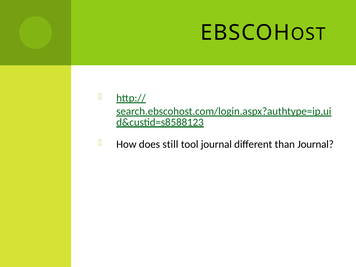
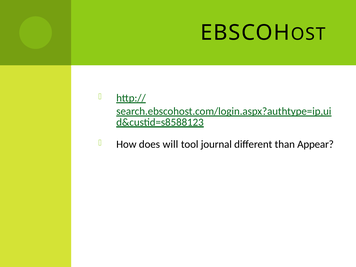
still: still -> will
than Journal: Journal -> Appear
